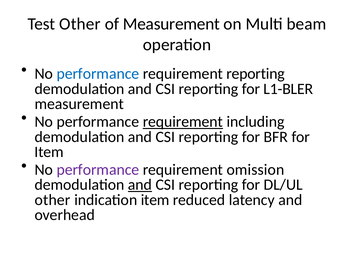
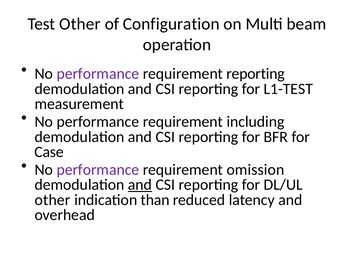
of Measurement: Measurement -> Configuration
performance at (98, 74) colour: blue -> purple
L1-BLER: L1-BLER -> L1-TEST
requirement at (183, 121) underline: present -> none
Item at (49, 152): Item -> Case
indication item: item -> than
